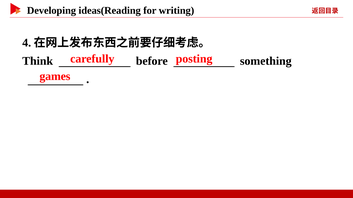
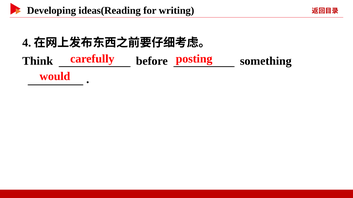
games: games -> would
